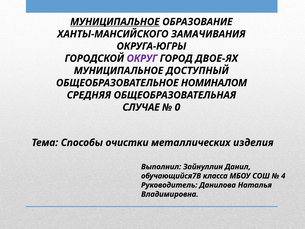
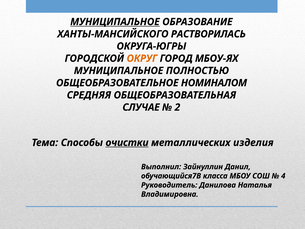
ЗАМАЧИВАНИЯ: ЗАМАЧИВАНИЯ -> РАСТВОРИЛАСЬ
ОКРУГ colour: purple -> orange
ДВОЕ-ЯХ: ДВОЕ-ЯХ -> МБОУ-ЯХ
ДОСТУПНЫЙ: ДОСТУПНЫЙ -> ПОЛНОСТЬЮ
0: 0 -> 2
очистки underline: none -> present
